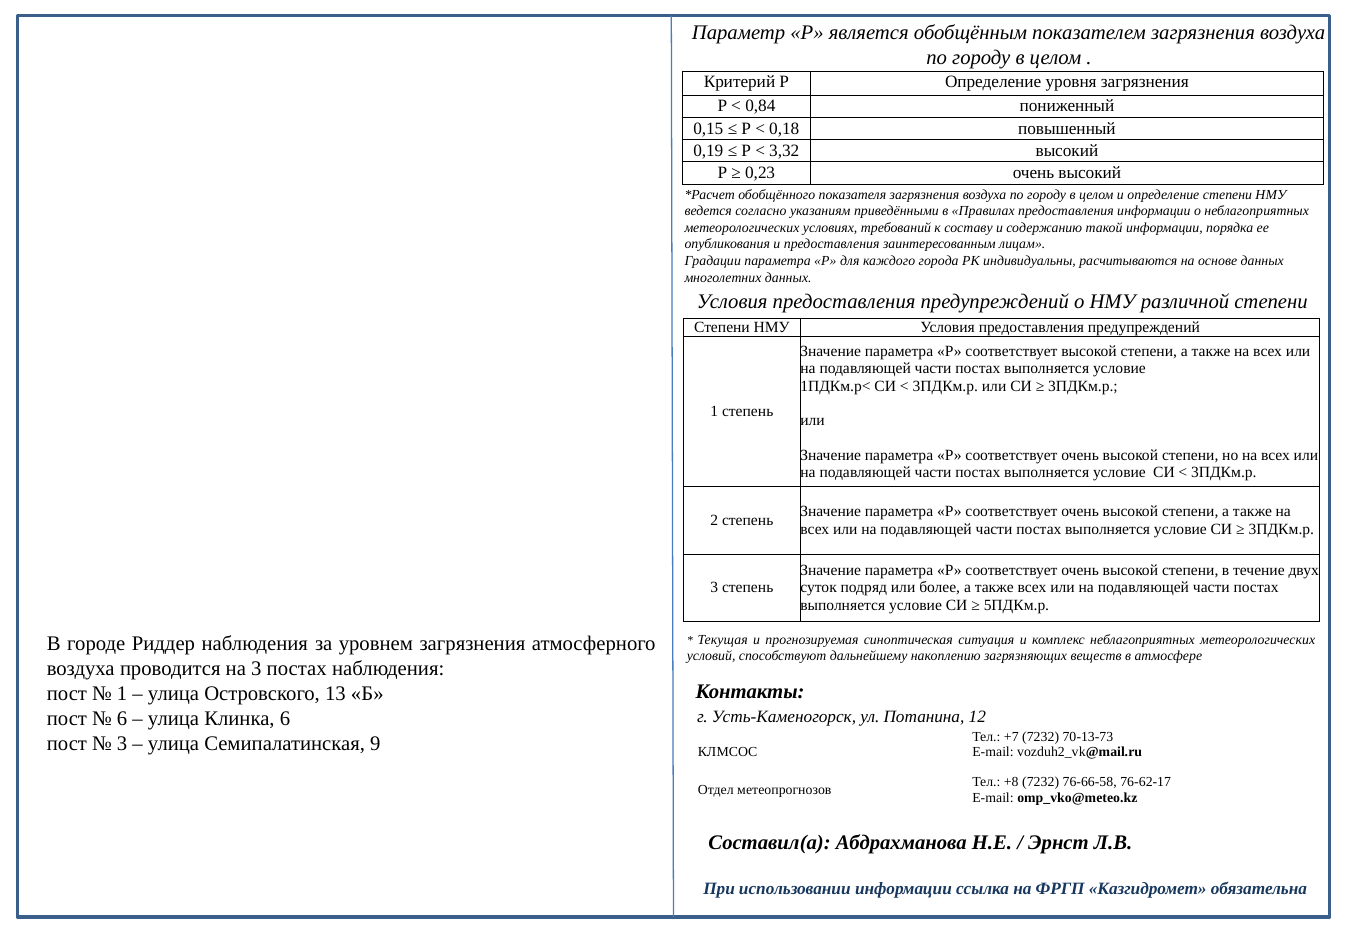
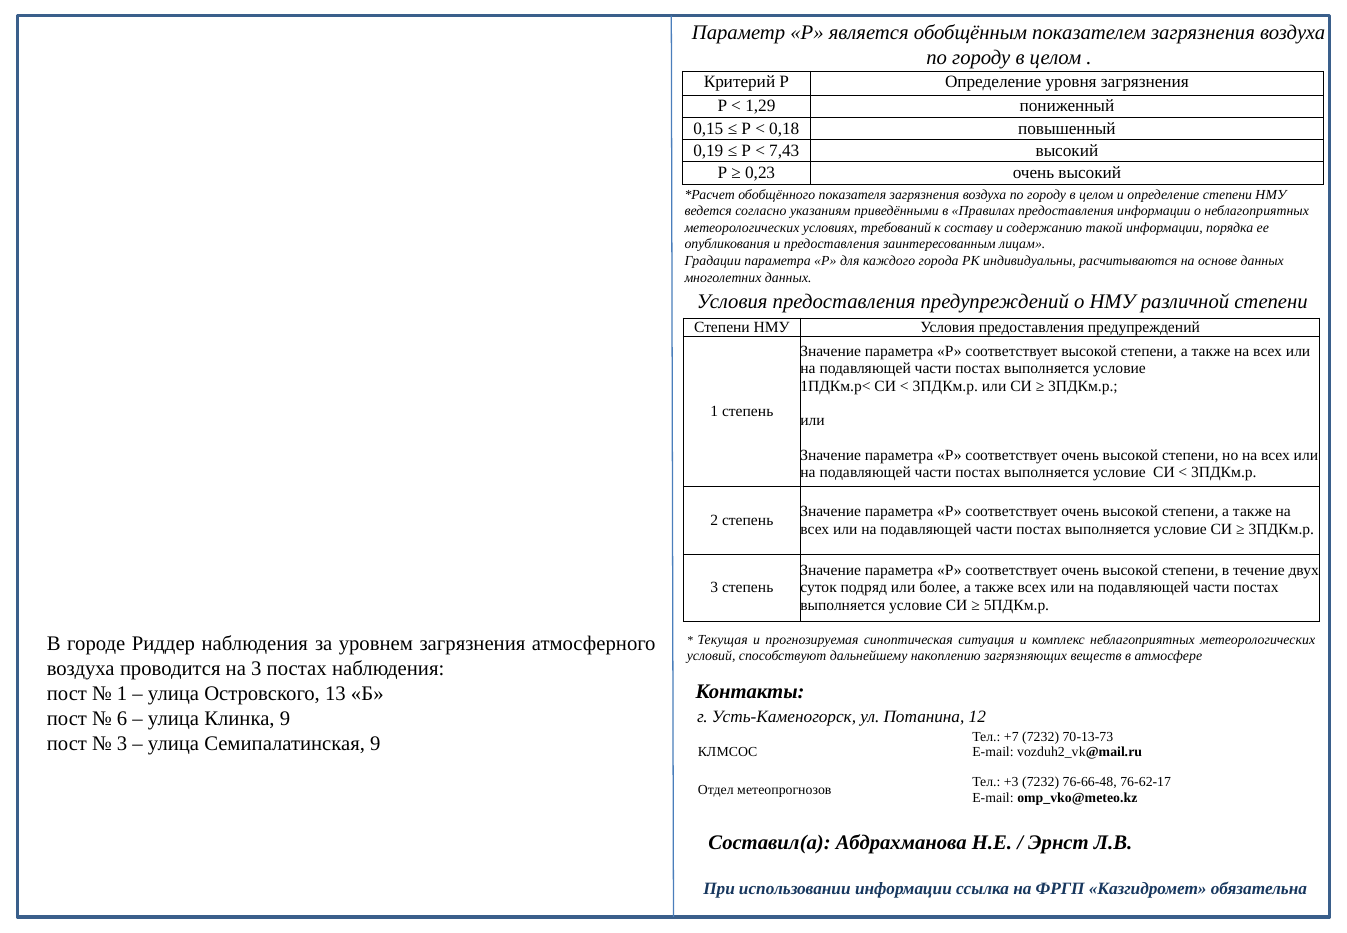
0,84: 0,84 -> 1,29
3,32: 3,32 -> 7,43
Клинка 6: 6 -> 9
+8: +8 -> +3
76-66-58: 76-66-58 -> 76-66-48
